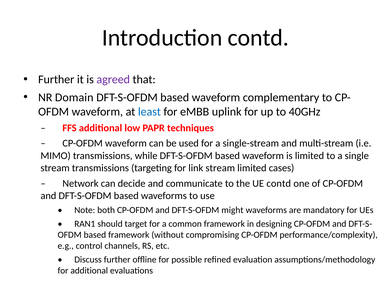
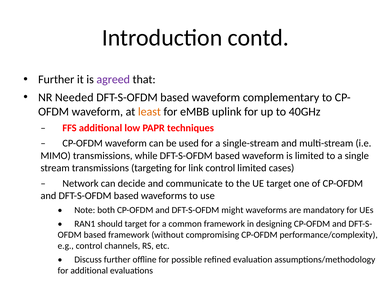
Domain: Domain -> Needed
least colour: blue -> orange
link stream: stream -> control
UE contd: contd -> target
